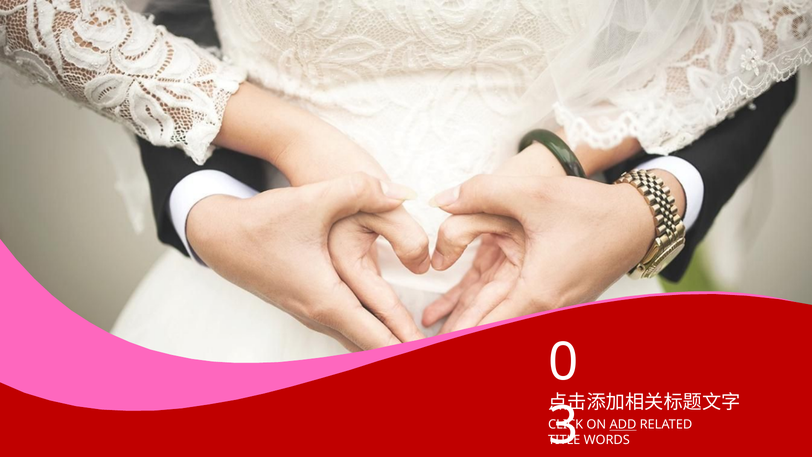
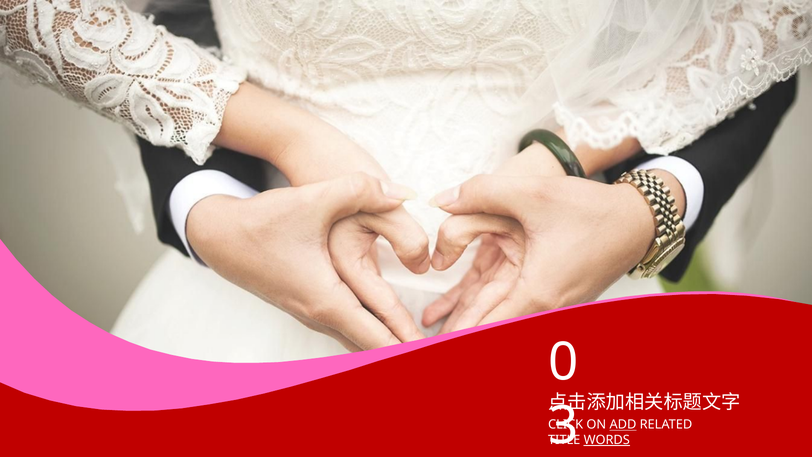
WORDS underline: none -> present
